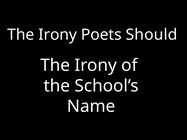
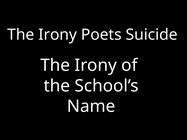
Should: Should -> Suicide
